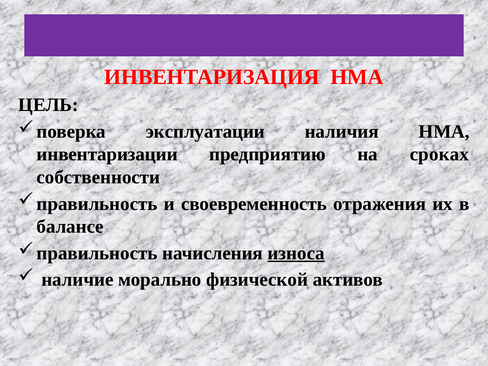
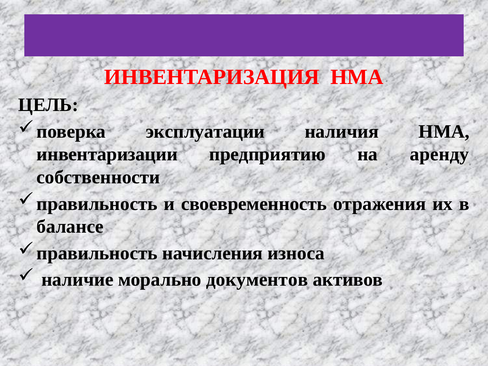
сроках: сроках -> аренду
износа underline: present -> none
физической: физической -> документов
